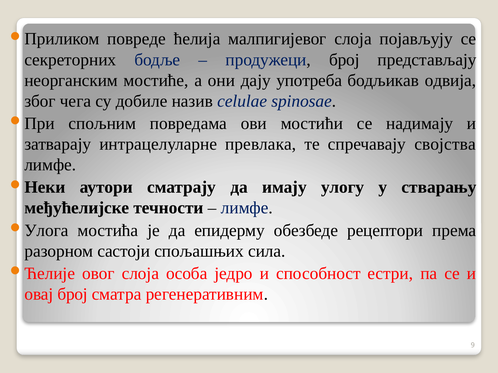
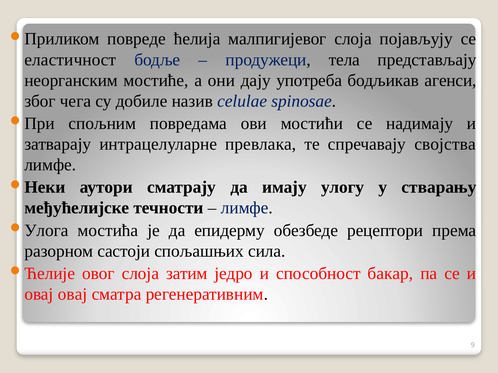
секреторних: секреторних -> еластичност
продужеци број: број -> тела
одвија: одвија -> агенси
особа: особа -> затим
естри: естри -> бакар
овај број: број -> овај
